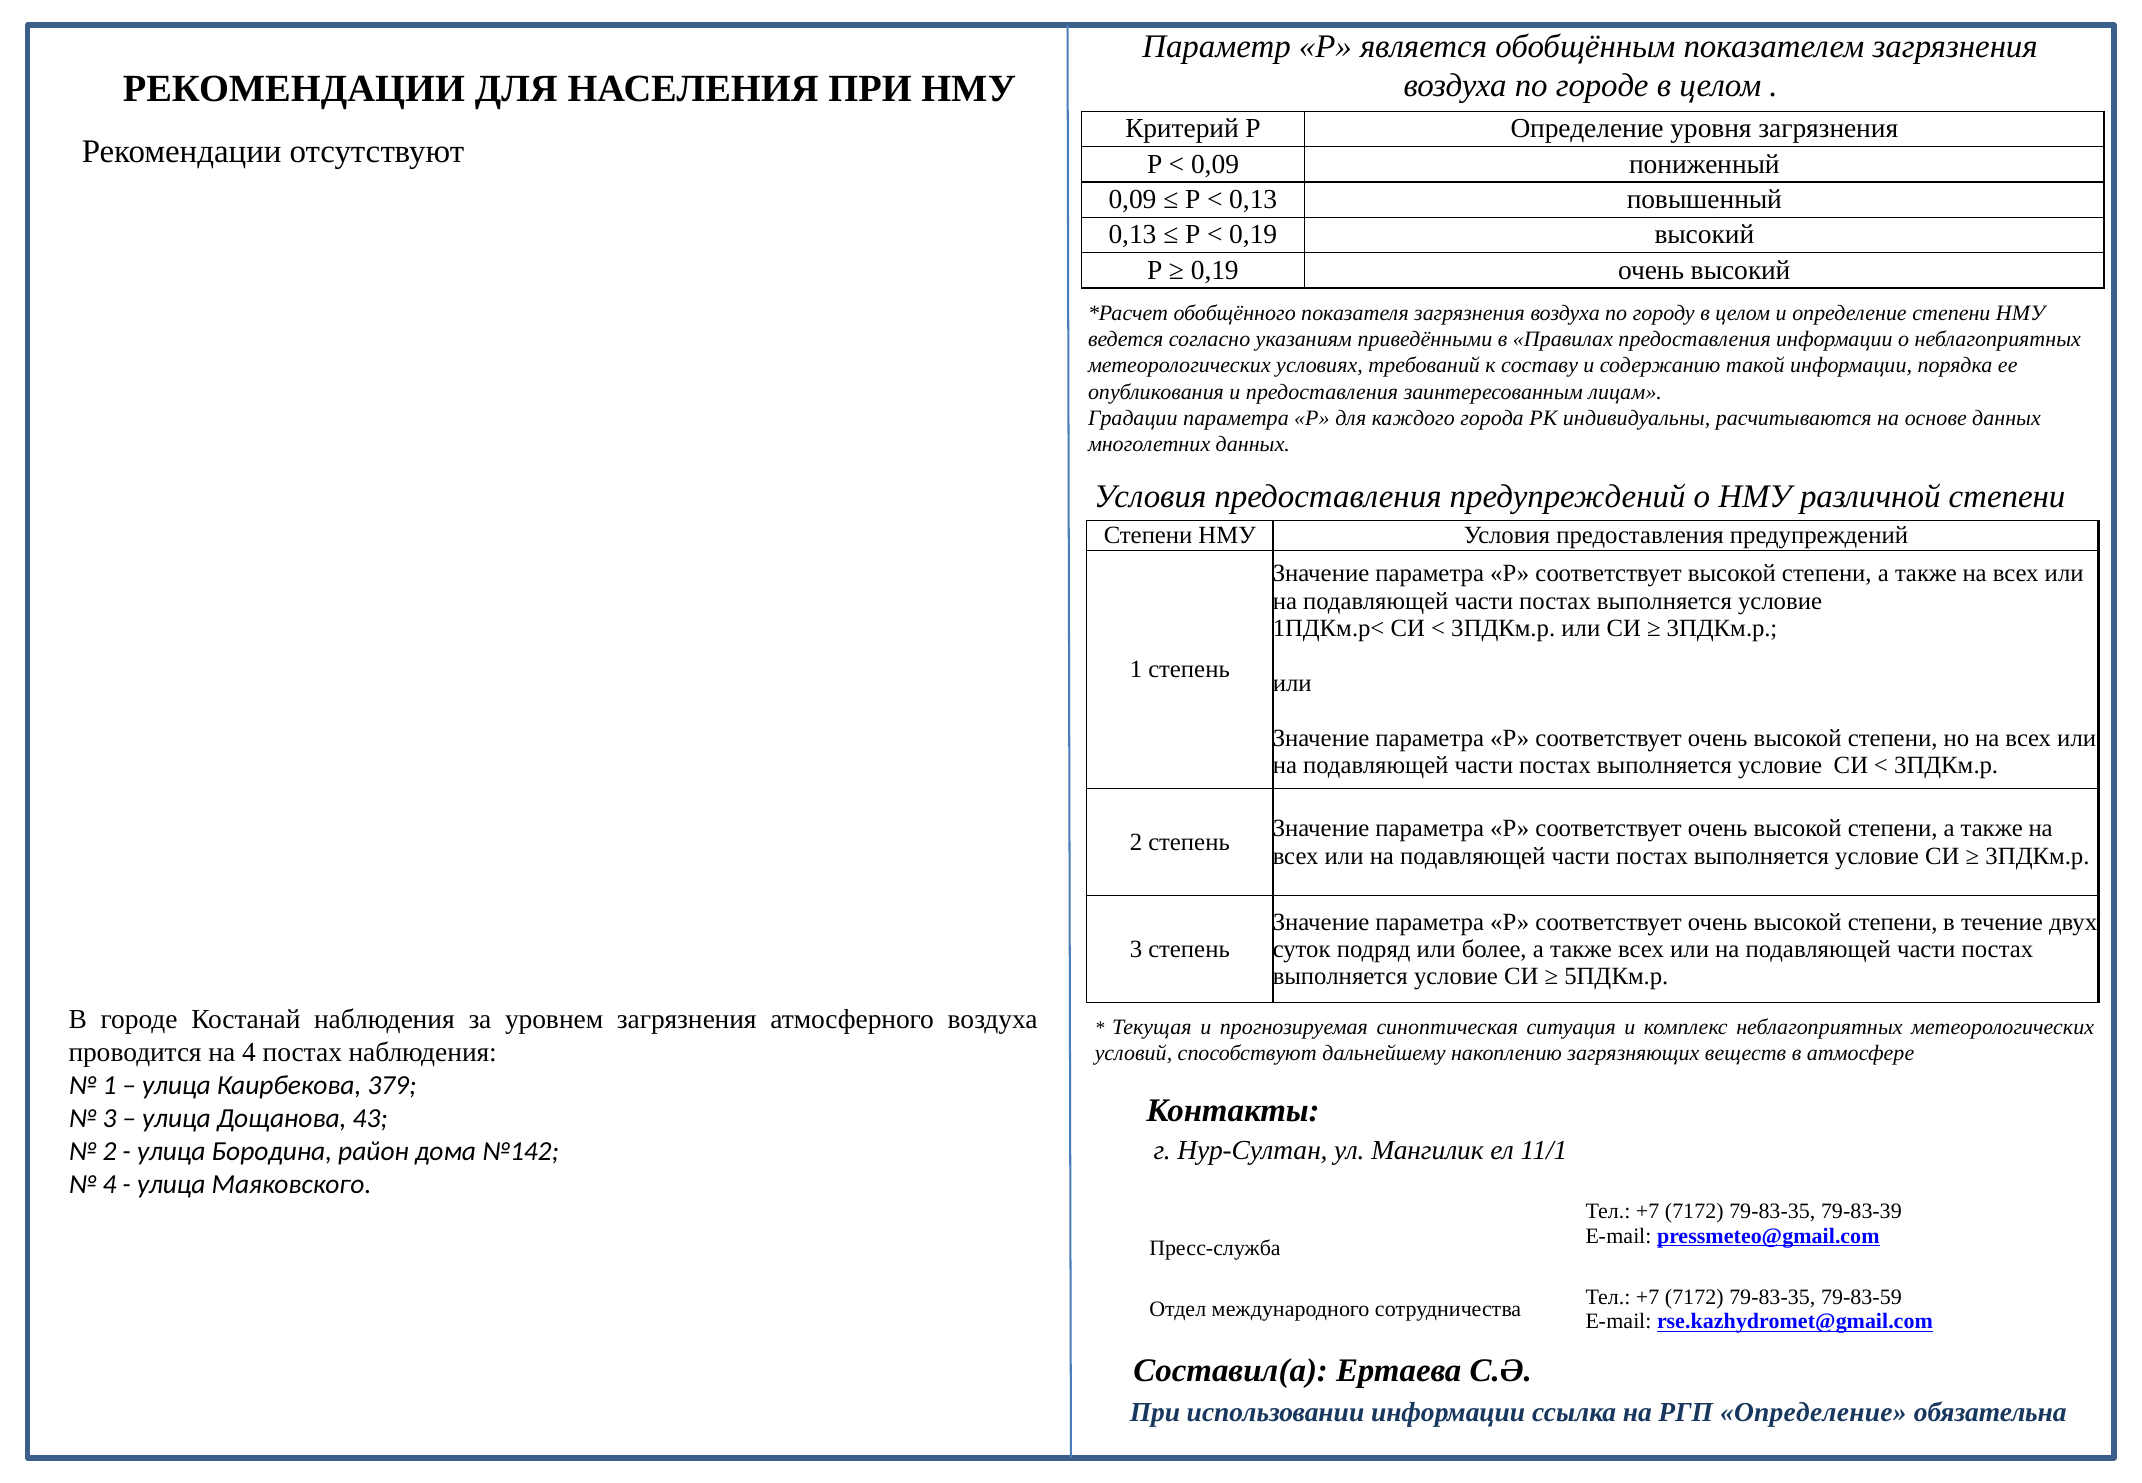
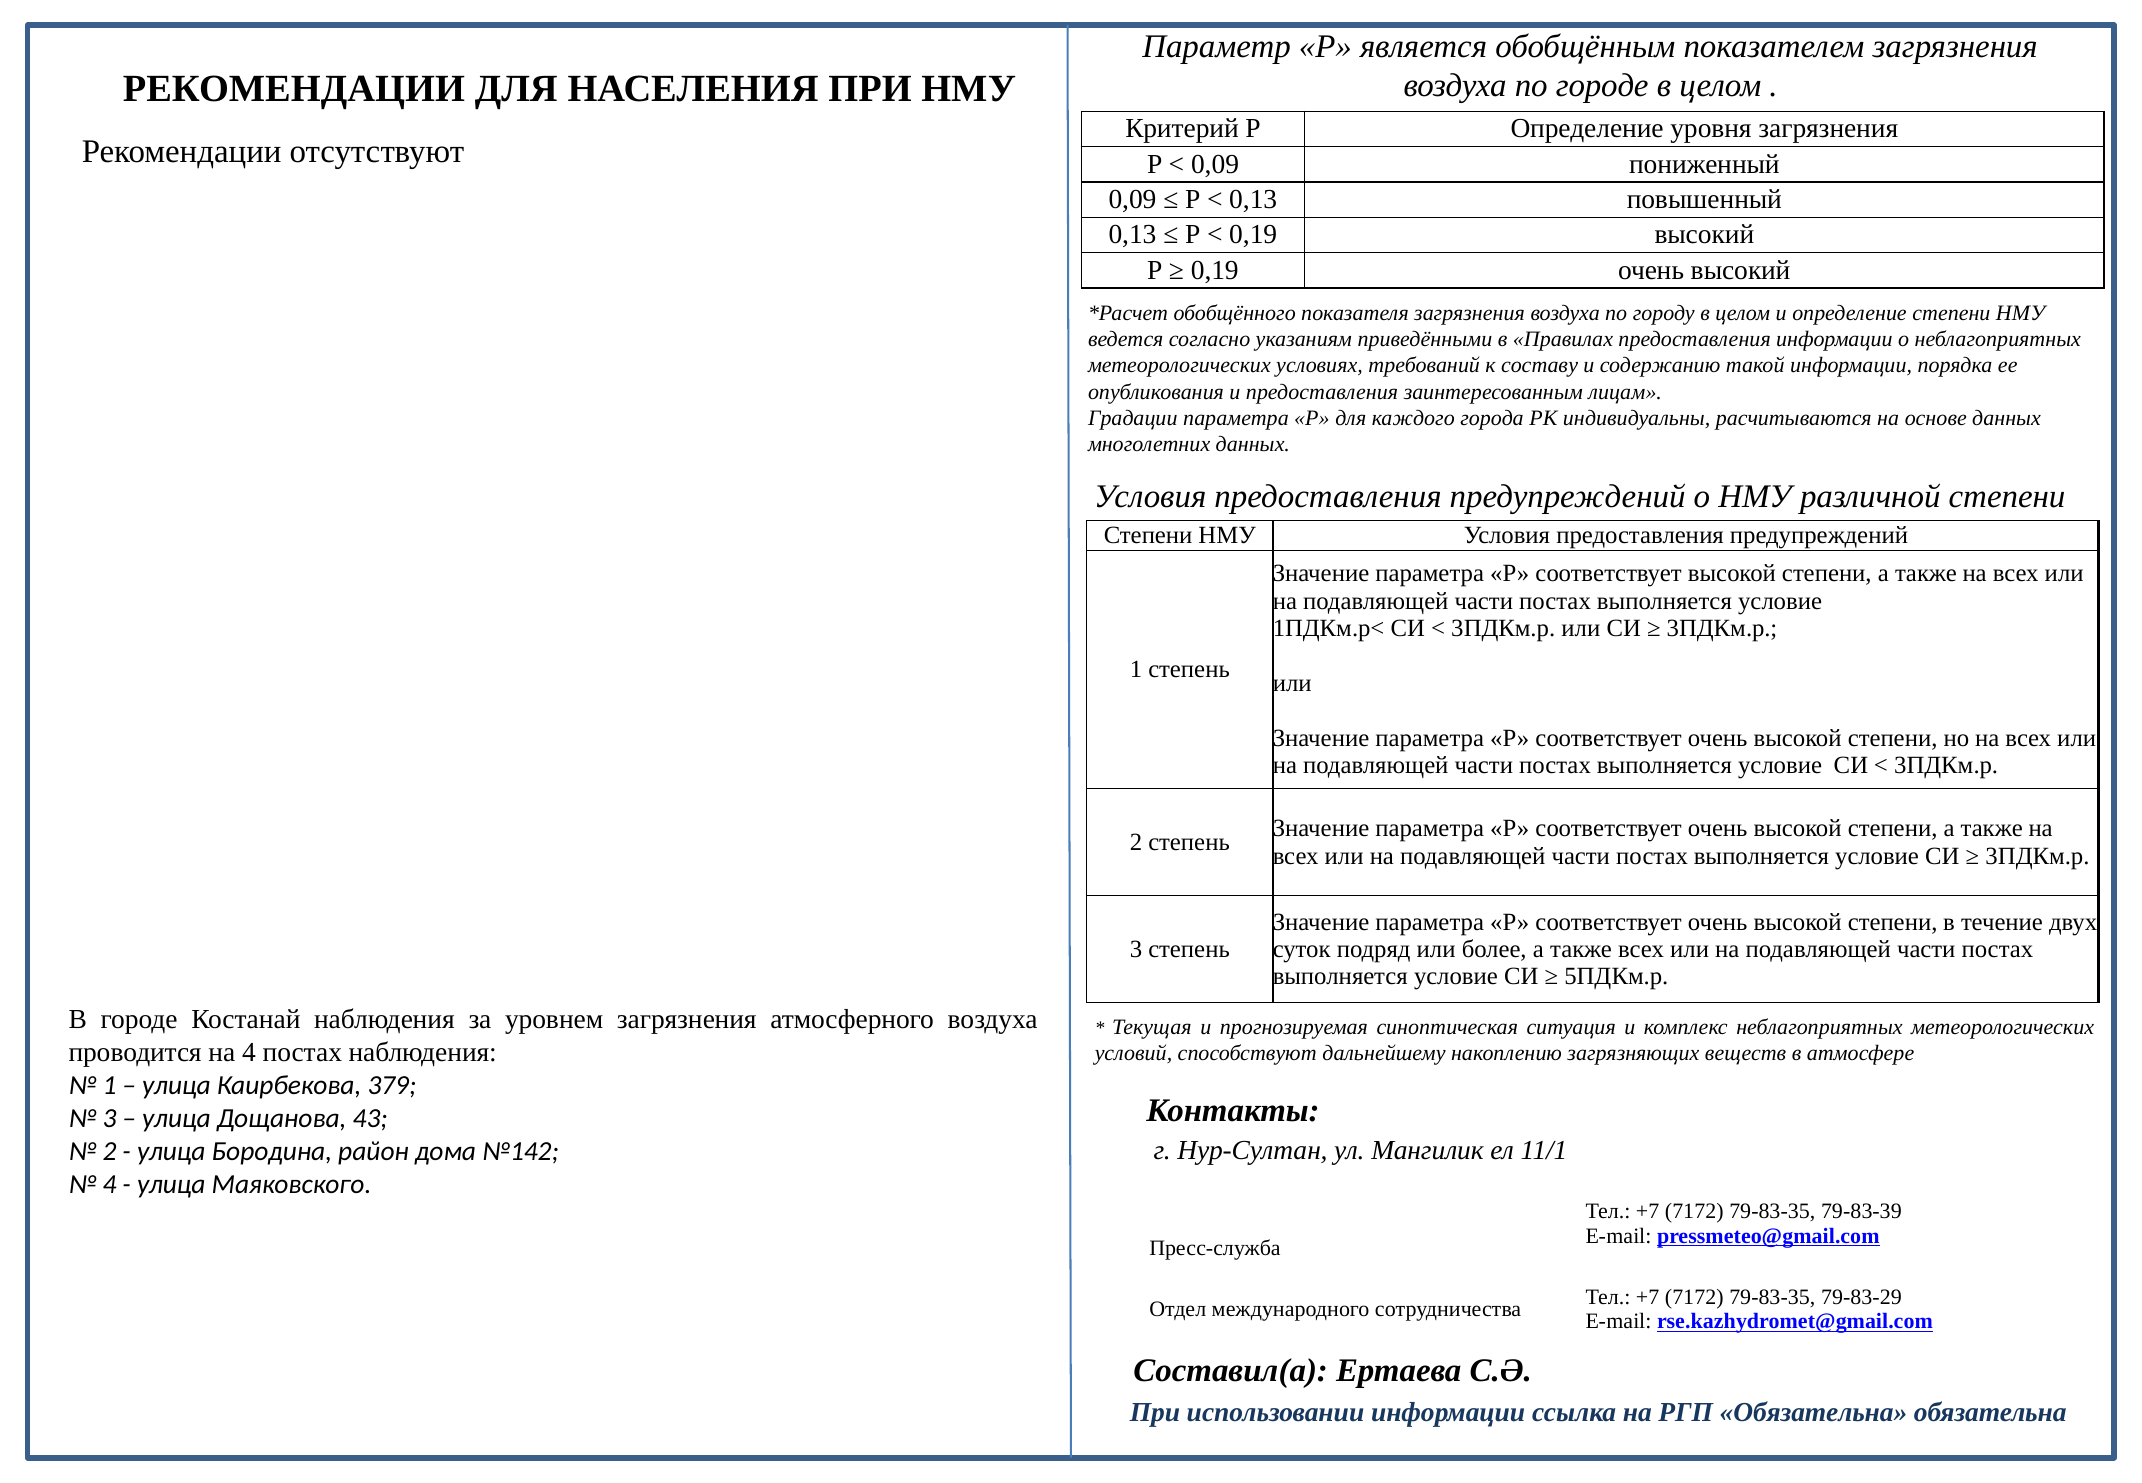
79-83-59: 79-83-59 -> 79-83-29
РГП Определение: Определение -> Обязательна
